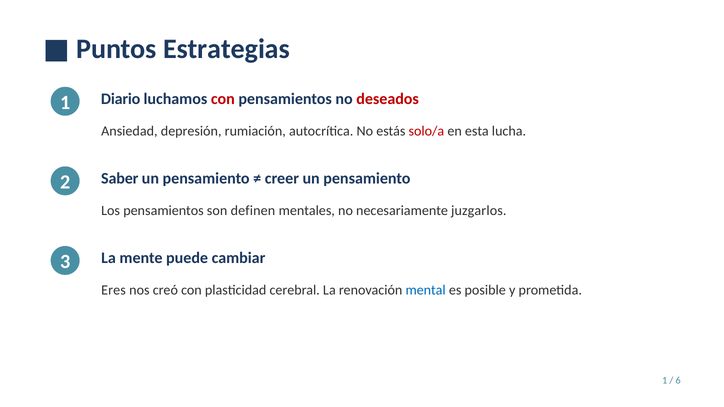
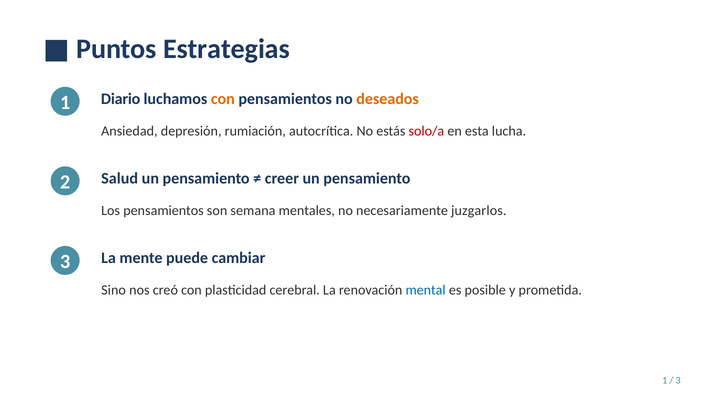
con at (223, 99) colour: red -> orange
deseados colour: red -> orange
Saber: Saber -> Salud
definen: definen -> semana
Eres: Eres -> Sino
6 at (678, 381): 6 -> 3
